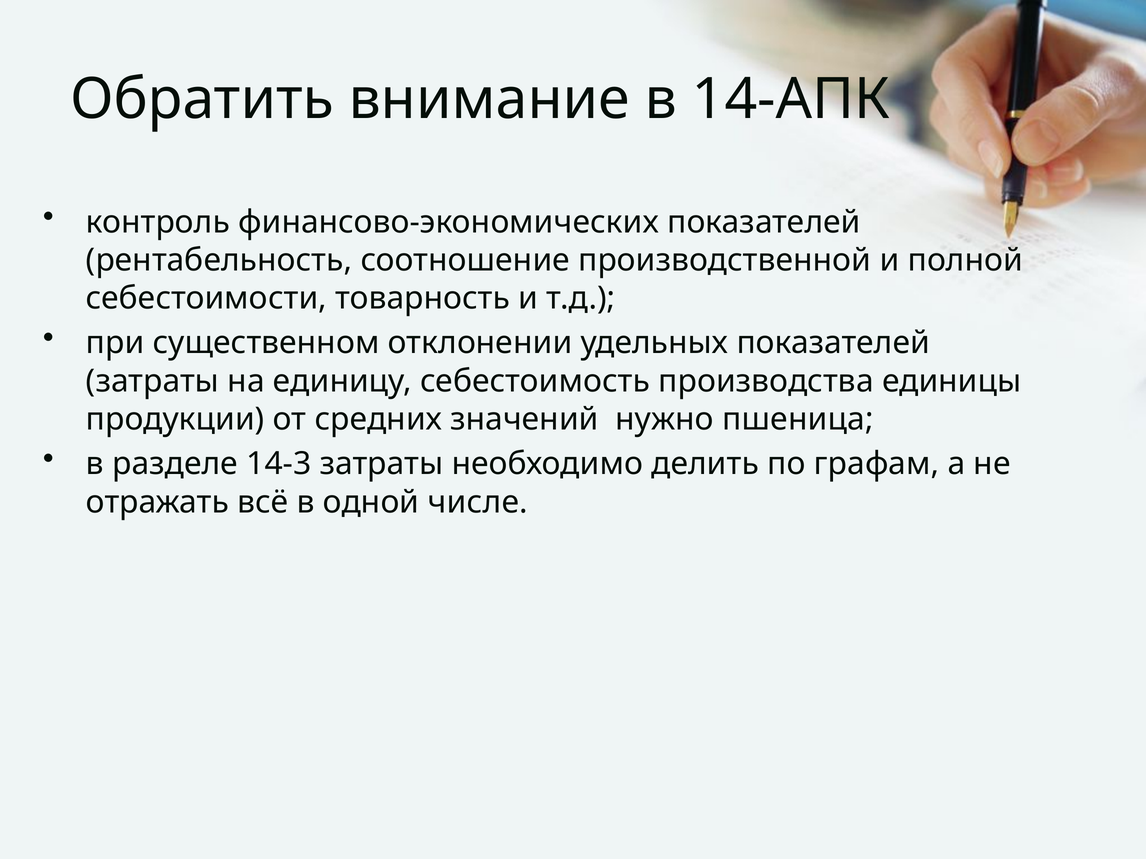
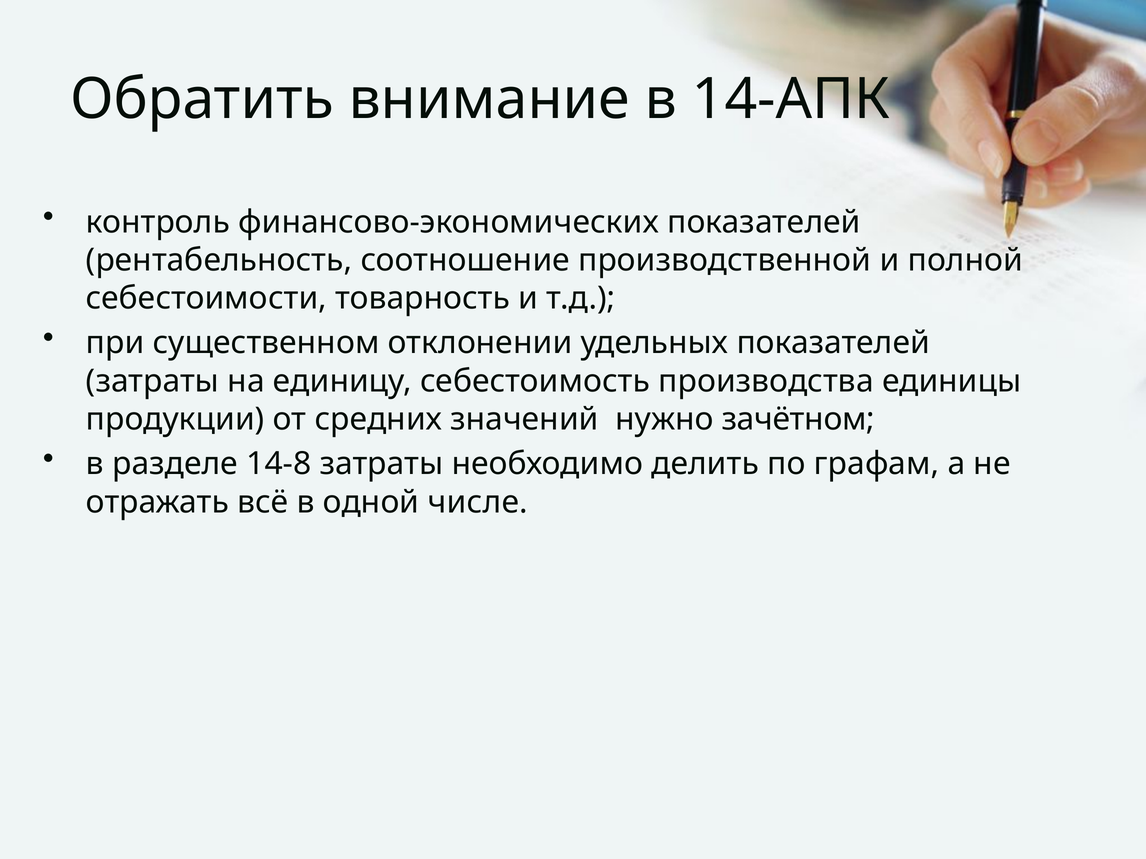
пшеница: пшеница -> зачётном
14-3: 14-3 -> 14-8
